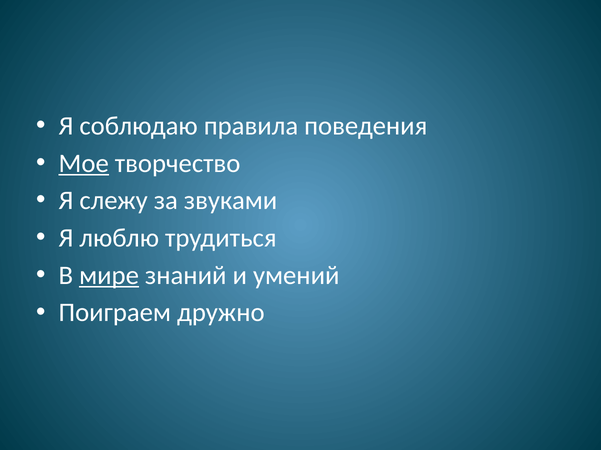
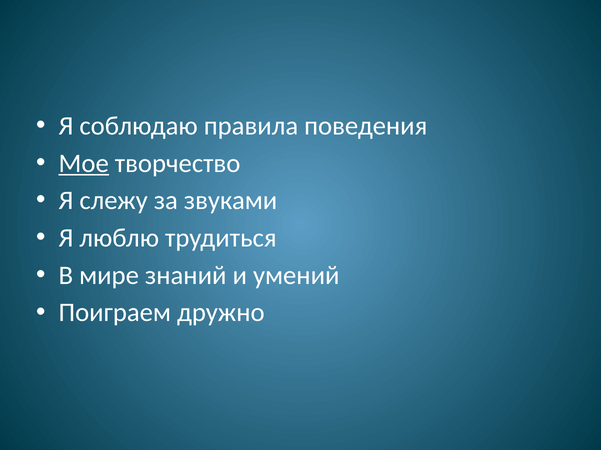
мире underline: present -> none
